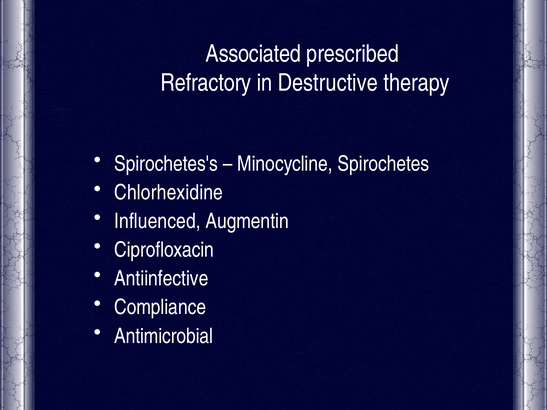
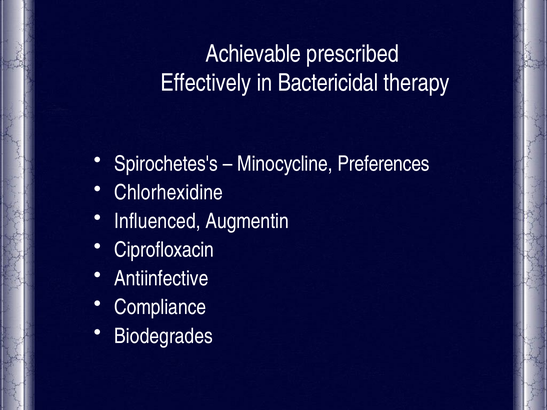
Associated: Associated -> Achievable
Refractory: Refractory -> Effectively
Destructive: Destructive -> Bactericidal
Spirochetes: Spirochetes -> Preferences
Antimicrobial: Antimicrobial -> Biodegrades
